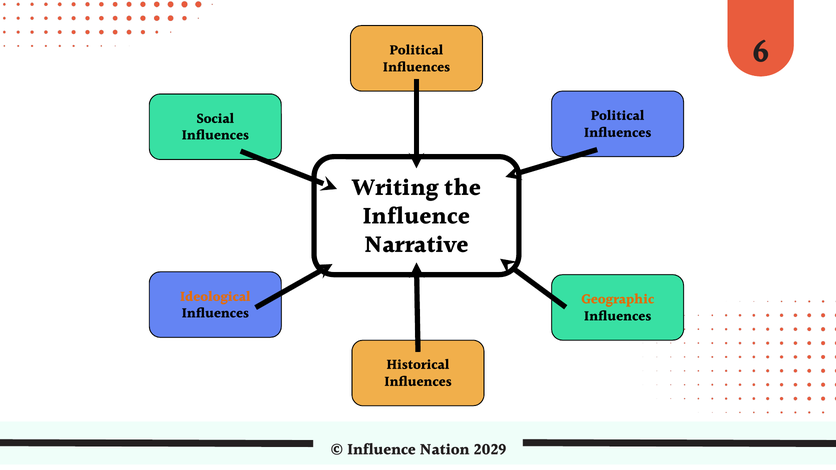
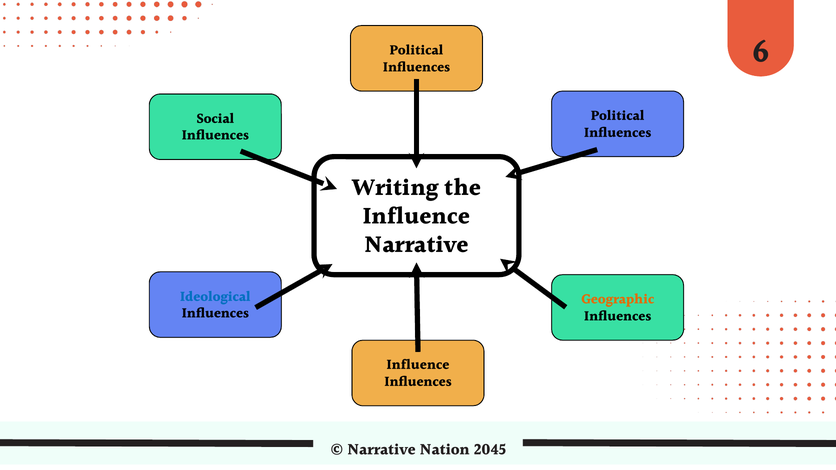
Ideological colour: orange -> blue
Historical at (418, 366): Historical -> Influence
Influence at (381, 450): Influence -> Narrative
2029: 2029 -> 2045
